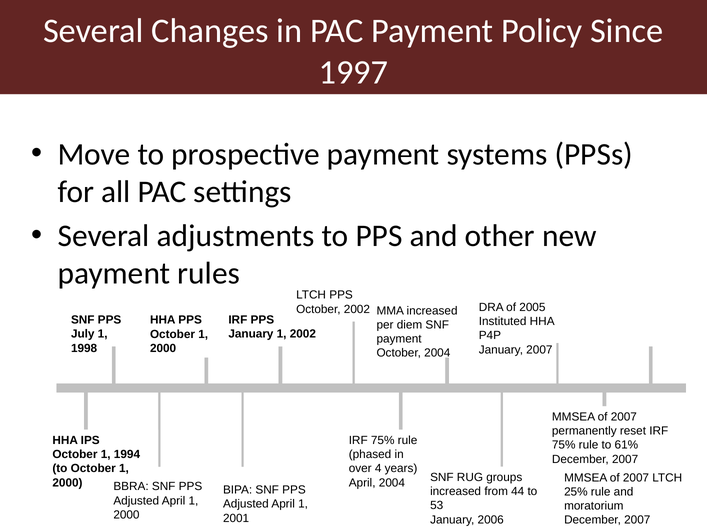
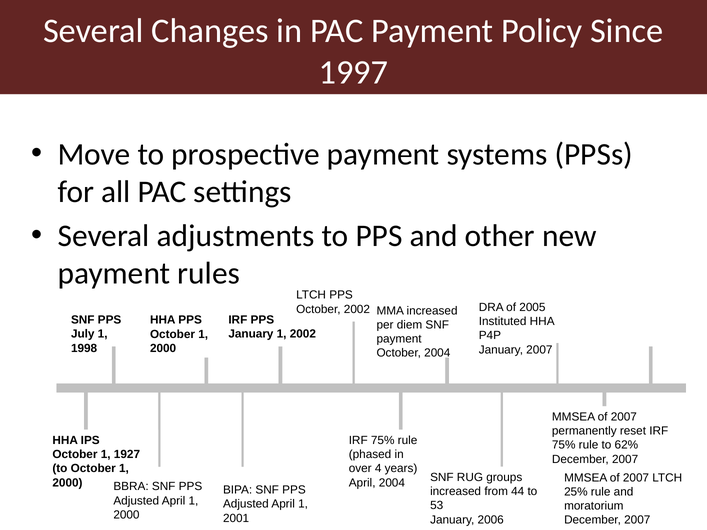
61%: 61% -> 62%
1994: 1994 -> 1927
